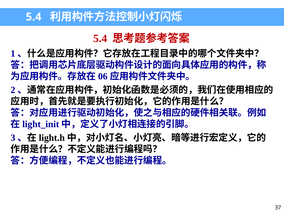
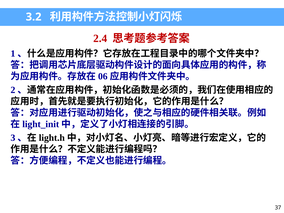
5.4 at (34, 17): 5.4 -> 3.2
5.4 at (100, 38): 5.4 -> 2.4
